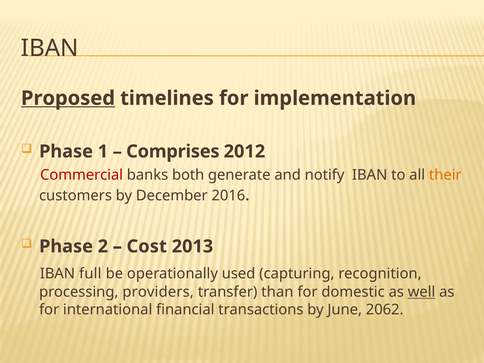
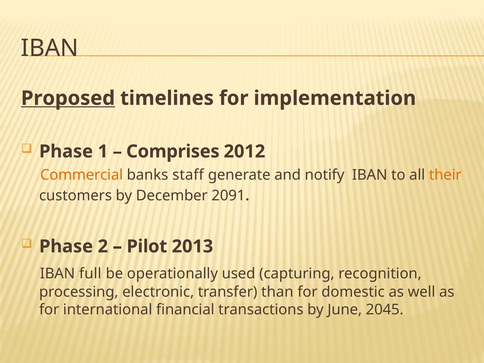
Commercial colour: red -> orange
both: both -> staff
2016: 2016 -> 2091
Cost: Cost -> Pilot
providers: providers -> electronic
well underline: present -> none
2062: 2062 -> 2045
